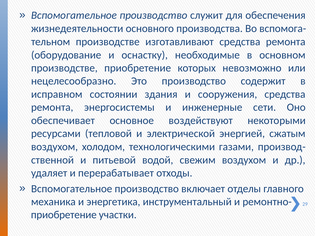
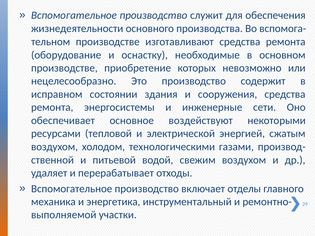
приобретение at (64, 215): приобретение -> выполняемой
